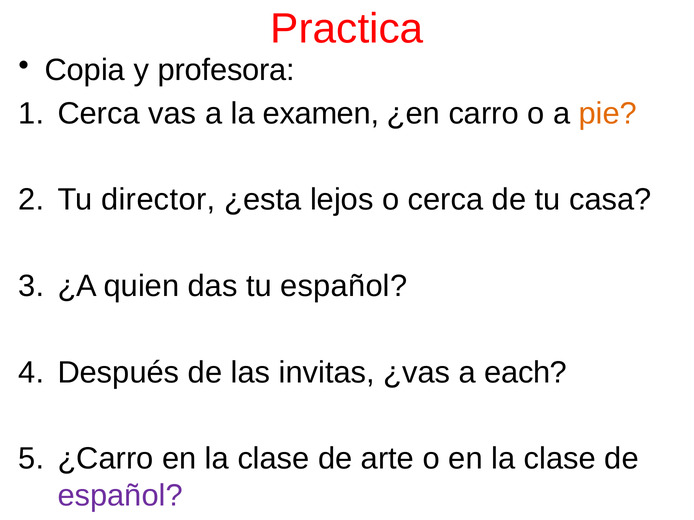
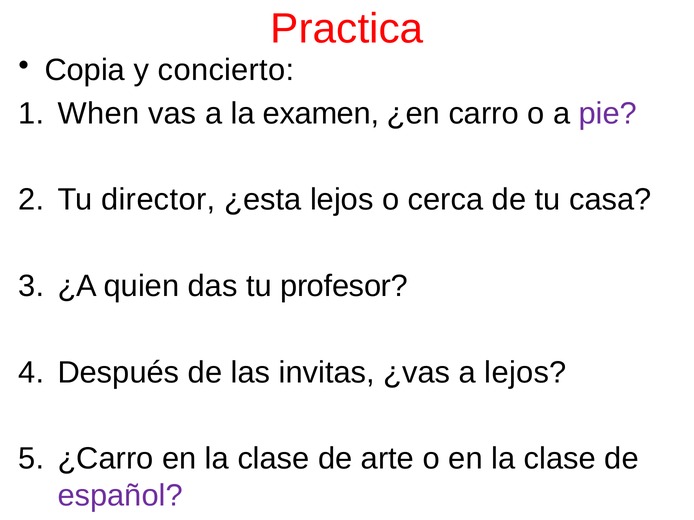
profesora: profesora -> concierto
Cerca at (99, 114): Cerca -> When
pie colour: orange -> purple
tu español: español -> profesor
a each: each -> lejos
